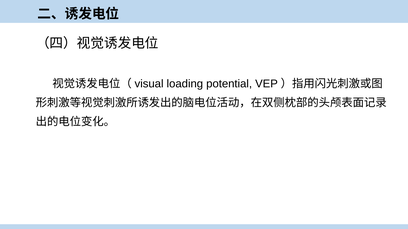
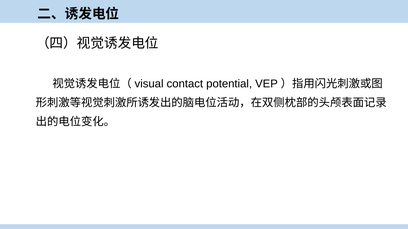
loading: loading -> contact
